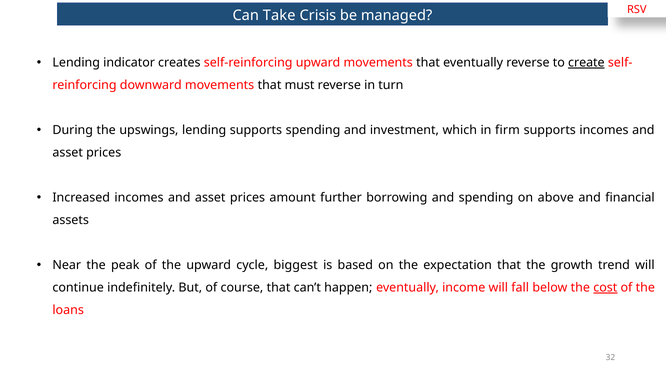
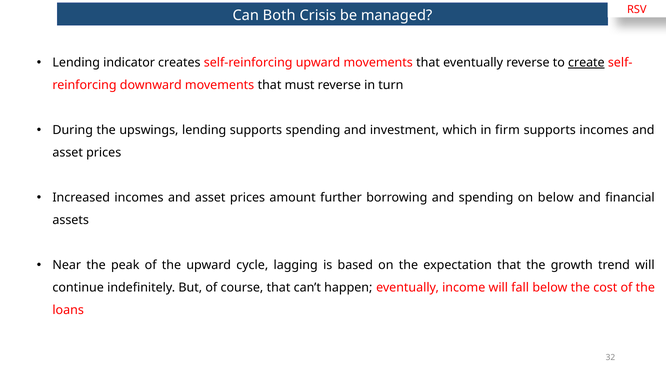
Take: Take -> Both
on above: above -> below
biggest: biggest -> lagging
cost underline: present -> none
